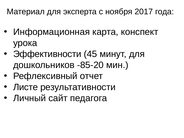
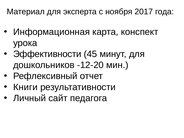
-85-20: -85-20 -> -12-20
Листе: Листе -> Книги
